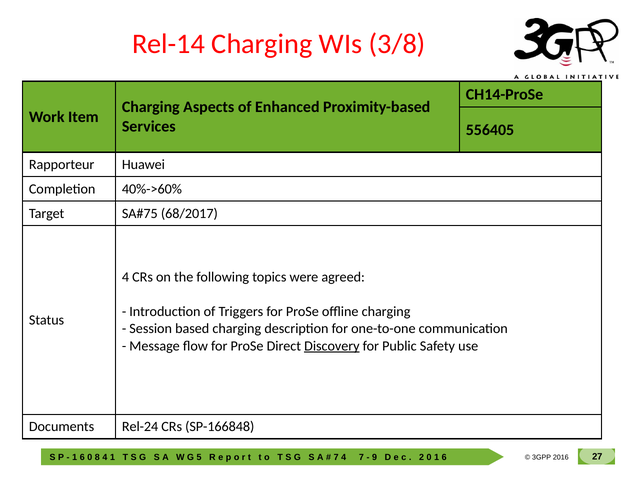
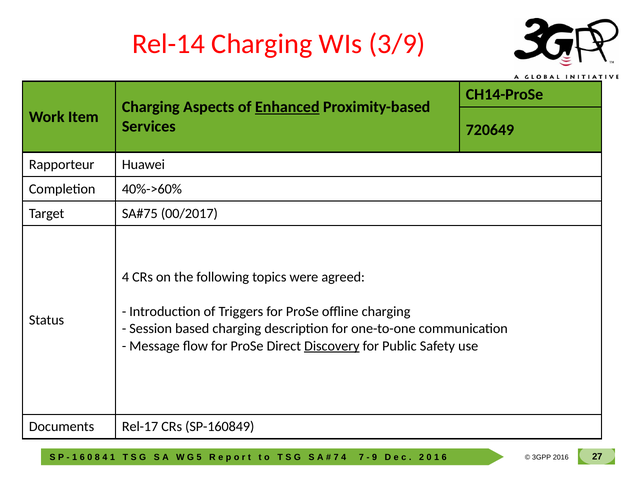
3/8: 3/8 -> 3/9
Enhanced underline: none -> present
556405: 556405 -> 720649
68/2017: 68/2017 -> 00/2017
Rel-24: Rel-24 -> Rel-17
SP-166848: SP-166848 -> SP-160849
